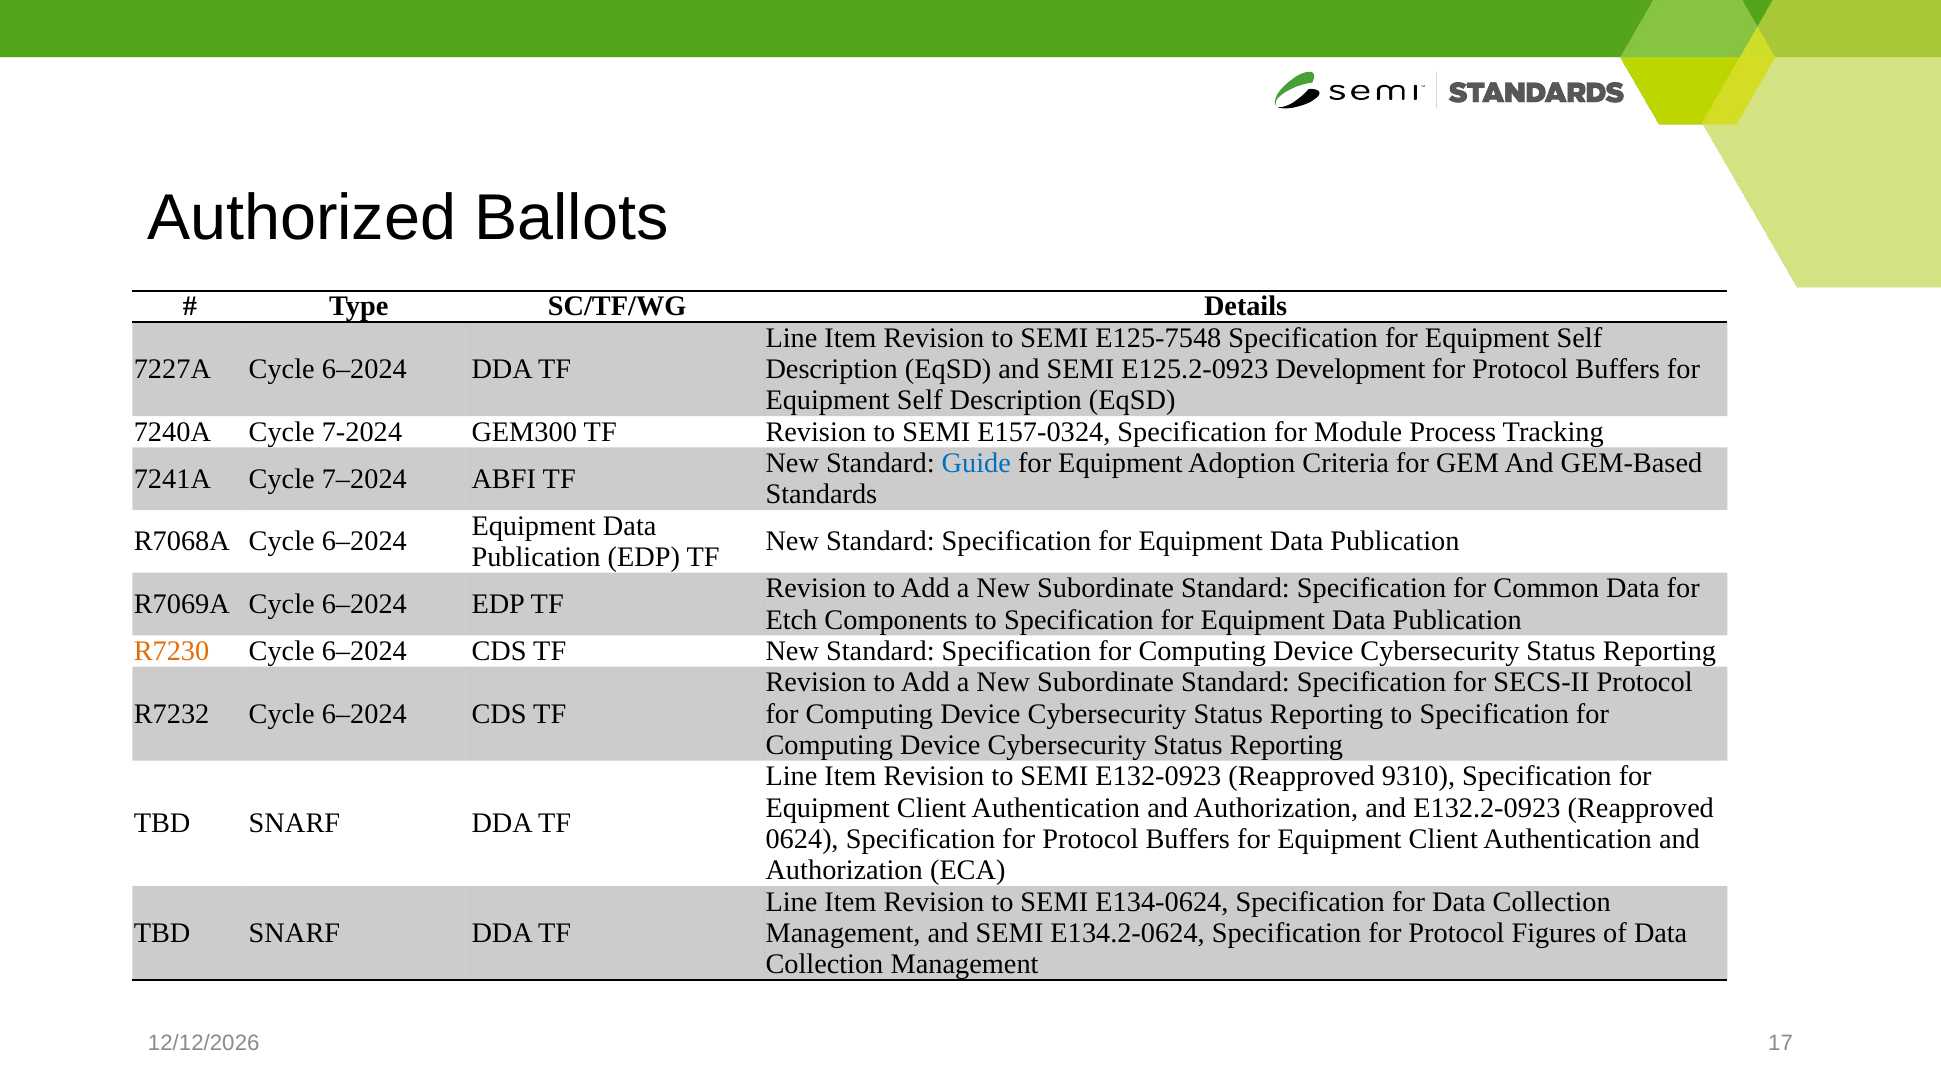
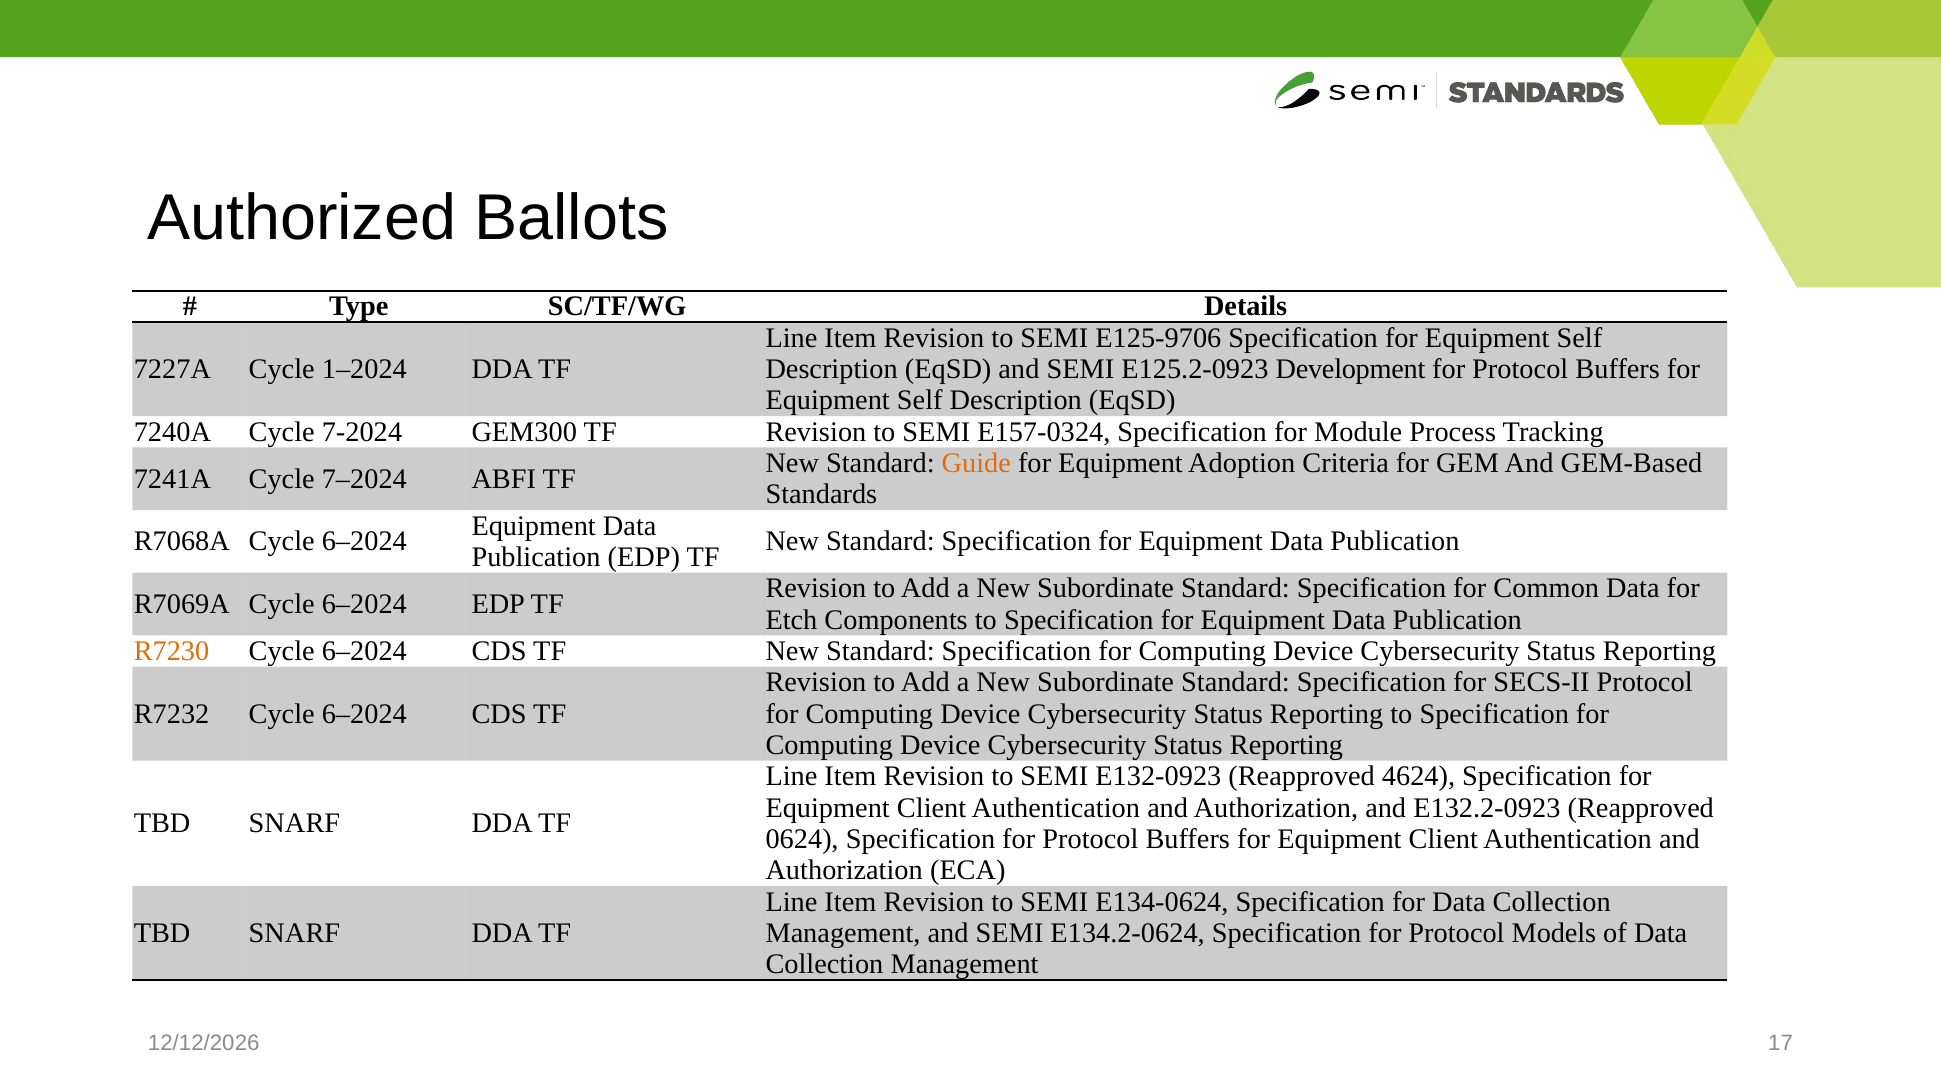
E125-7548: E125-7548 -> E125-9706
7227A Cycle 6–2024: 6–2024 -> 1–2024
Guide colour: blue -> orange
9310: 9310 -> 4624
Figures: Figures -> Models
